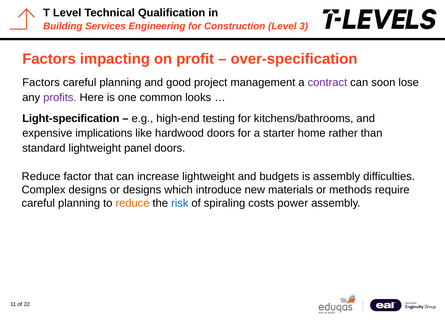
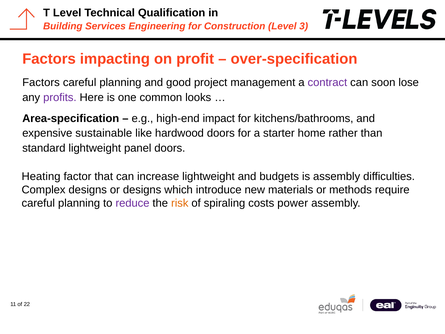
Light-specification: Light-specification -> Area-specification
testing: testing -> impact
implications: implications -> sustainable
Reduce at (41, 176): Reduce -> Heating
reduce at (133, 203) colour: orange -> purple
risk colour: blue -> orange
